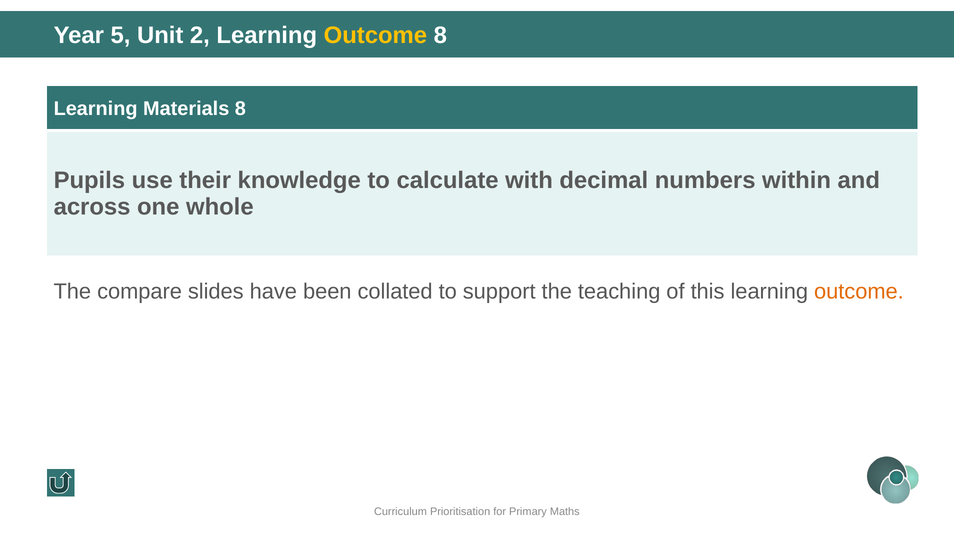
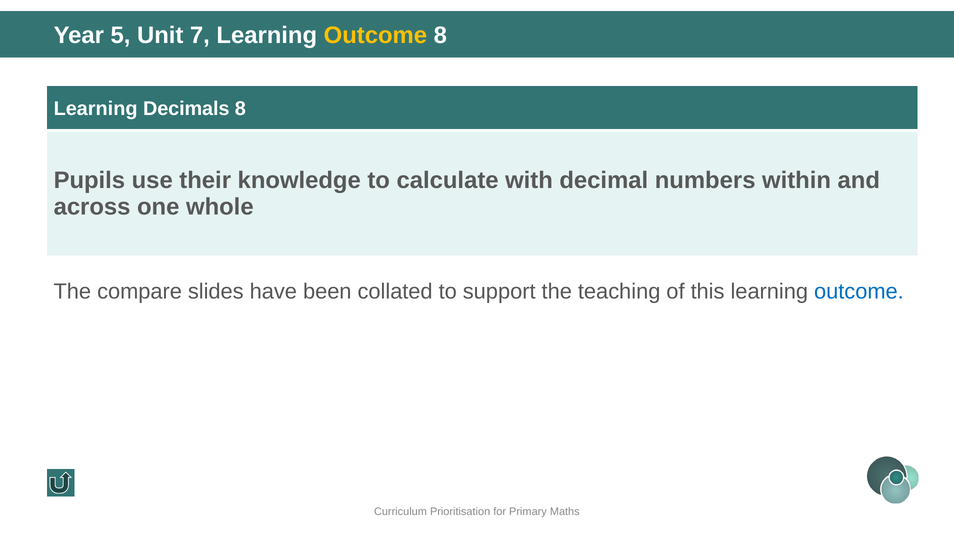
2: 2 -> 7
Materials: Materials -> Decimals
outcome at (859, 292) colour: orange -> blue
